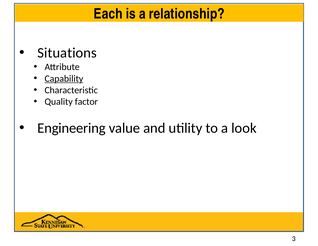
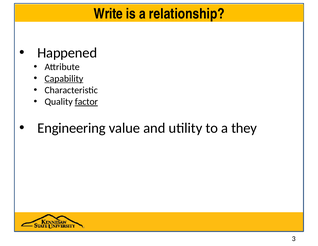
Each: Each -> Write
Situations: Situations -> Happened
factor underline: none -> present
look: look -> they
